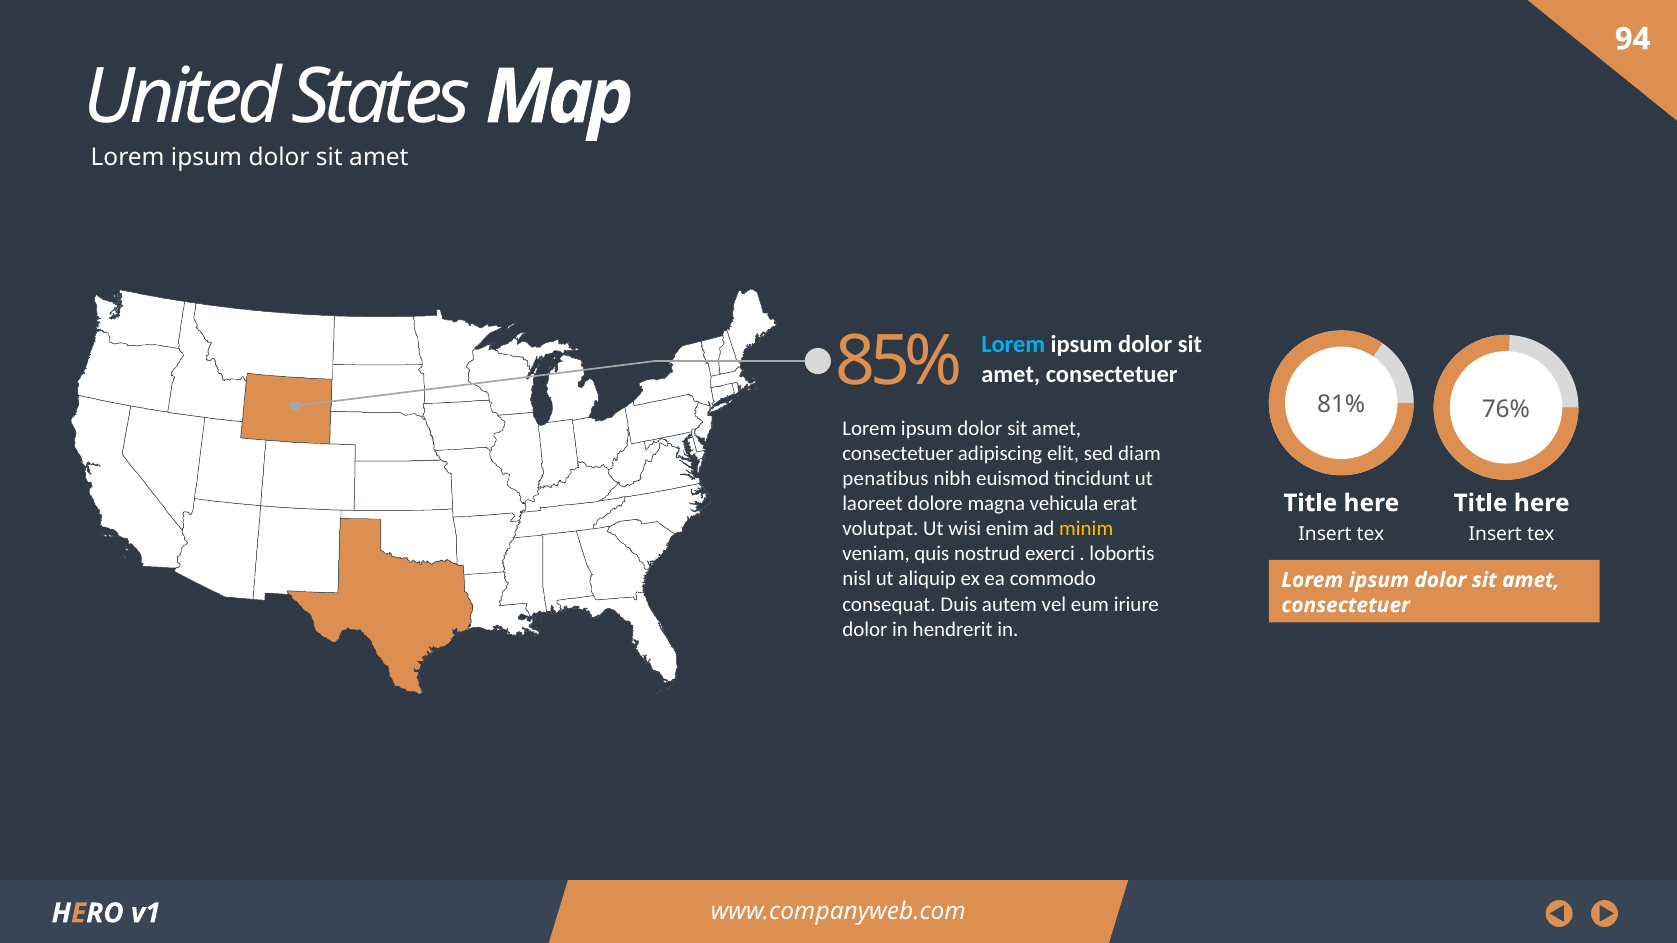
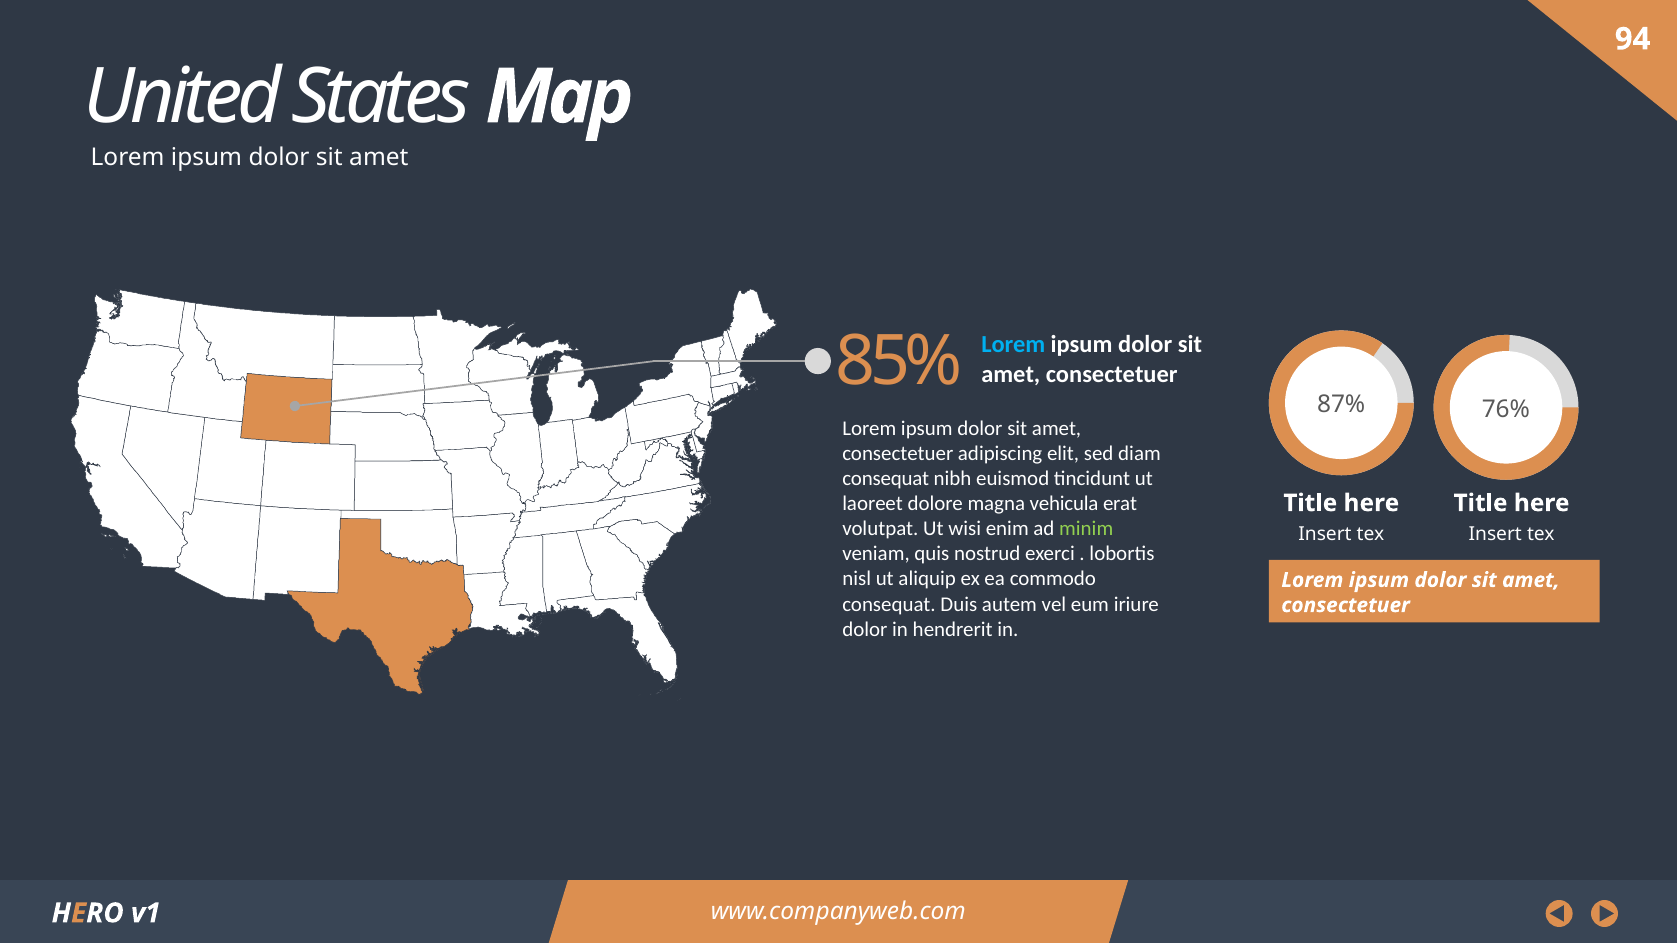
81%: 81% -> 87%
penatibus at (886, 479): penatibus -> consequat
minim colour: yellow -> light green
